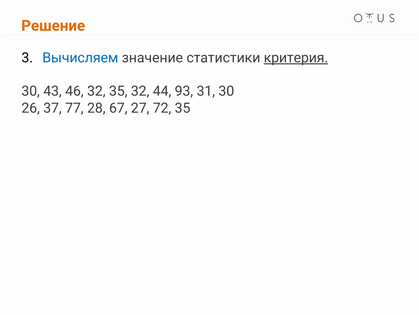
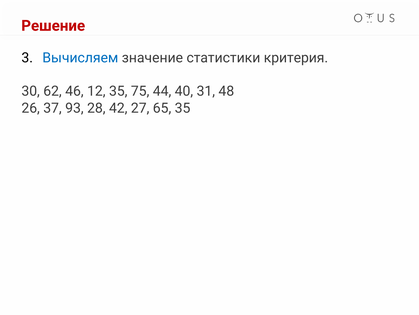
Решение colour: orange -> red
критерия underline: present -> none
43: 43 -> 62
46 32: 32 -> 12
35 32: 32 -> 75
93: 93 -> 40
31 30: 30 -> 48
77: 77 -> 93
67: 67 -> 42
72: 72 -> 65
